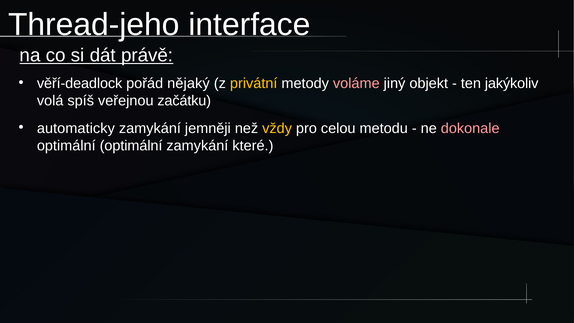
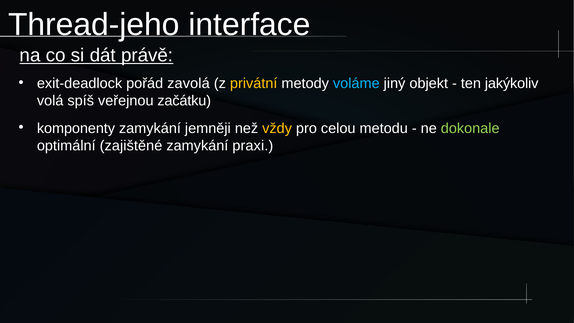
věří-deadlock: věří-deadlock -> exit-deadlock
nějaký: nějaký -> zavolá
voláme colour: pink -> light blue
automaticky: automaticky -> komponenty
dokonale colour: pink -> light green
optimální optimální: optimální -> zajištěné
které: které -> praxi
